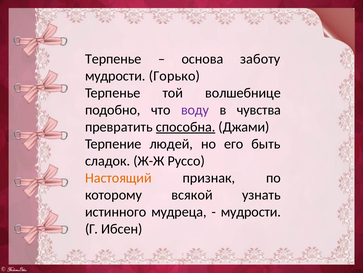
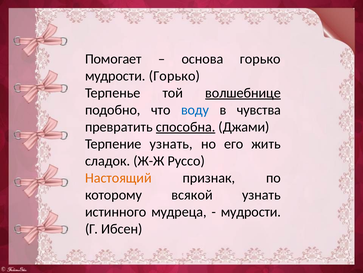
Терпенье at (113, 59): Терпенье -> Помогает
основа заботу: заботу -> горько
волшебнице underline: none -> present
воду colour: purple -> blue
Терпение людей: людей -> узнать
быть: быть -> жить
